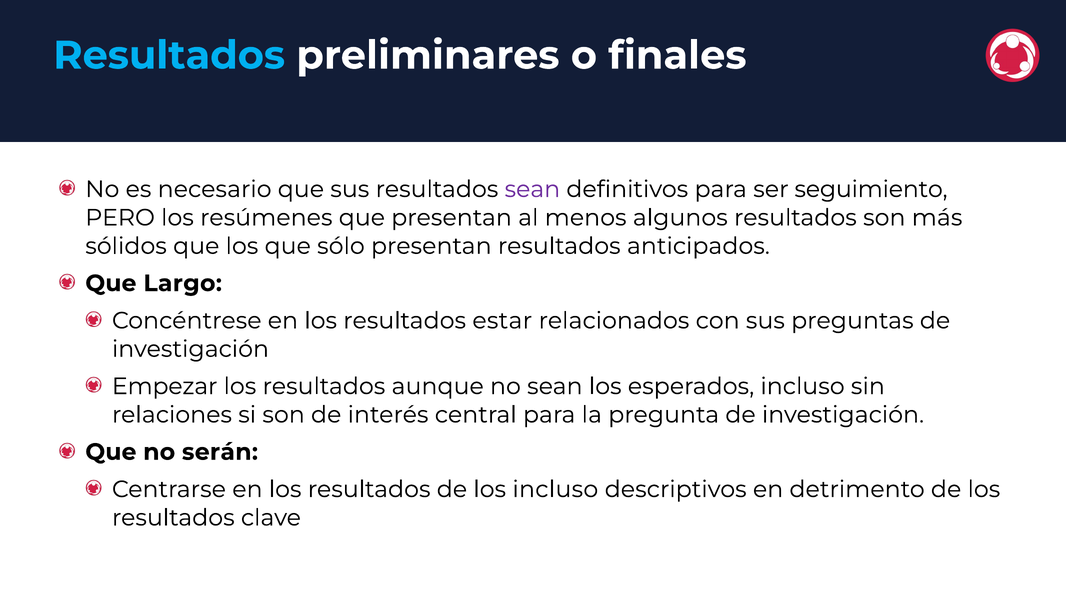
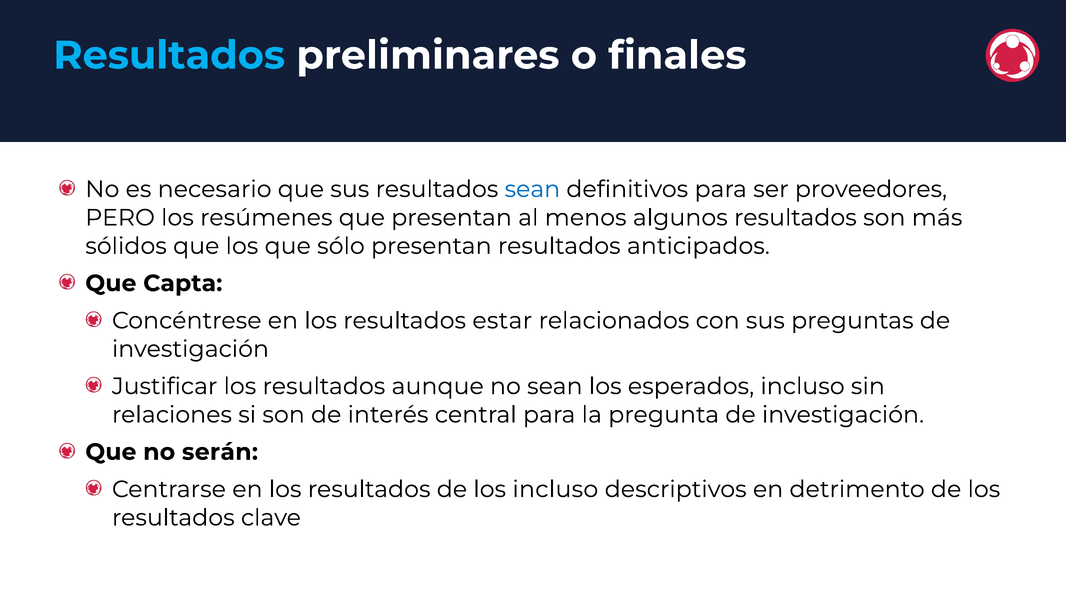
sean at (532, 189) colour: purple -> blue
seguimiento: seguimiento -> proveedores
Largo: Largo -> Capta
Empezar: Empezar -> Justificar
